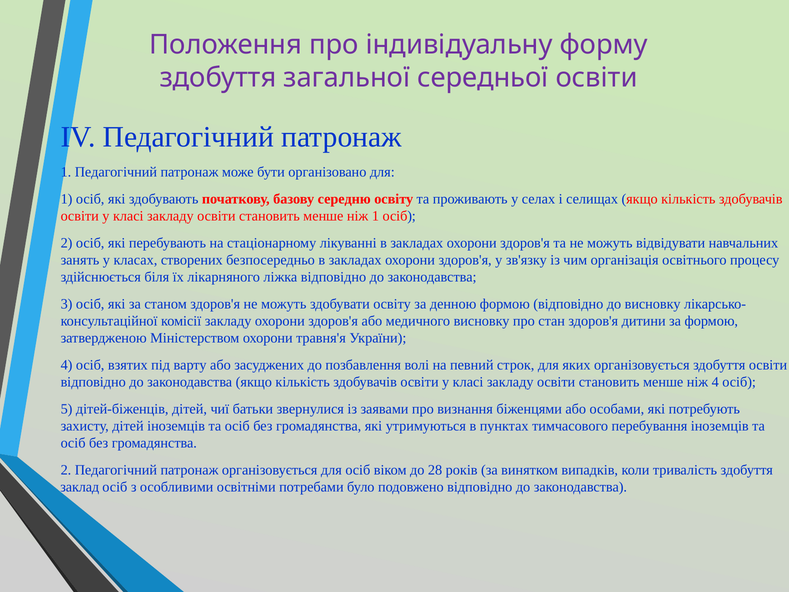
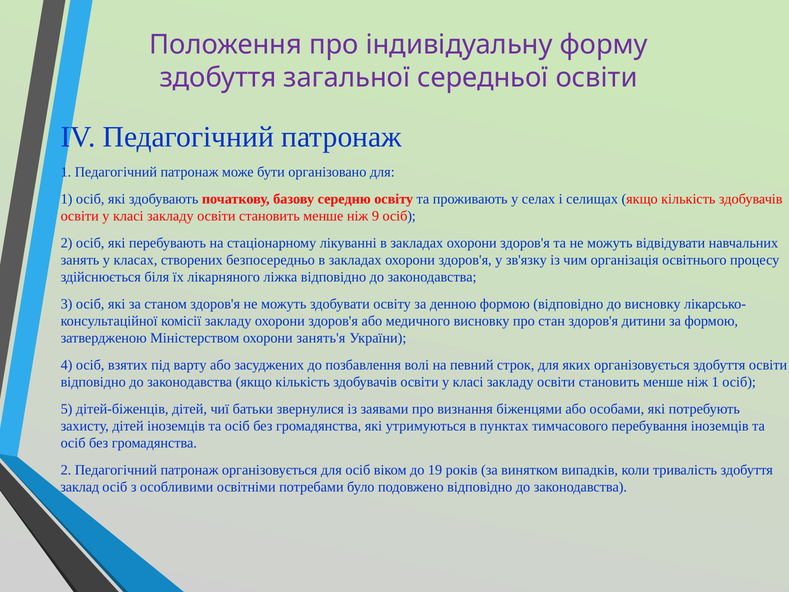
ніж 1: 1 -> 9
травня'я: травня'я -> занять'я
ніж 4: 4 -> 1
28: 28 -> 19
